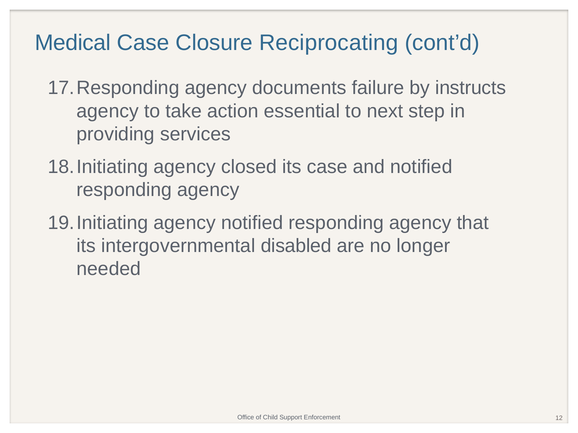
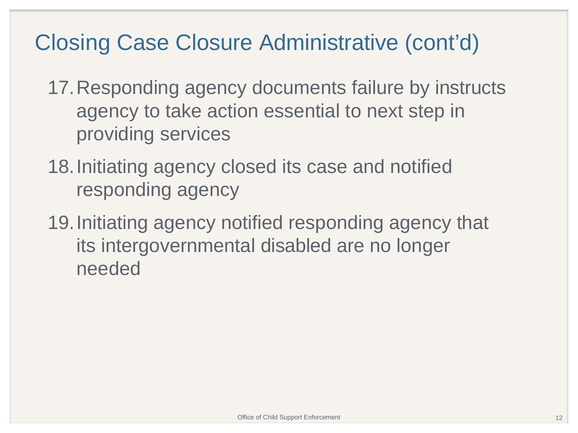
Medical: Medical -> Closing
Reciprocating: Reciprocating -> Administrative
